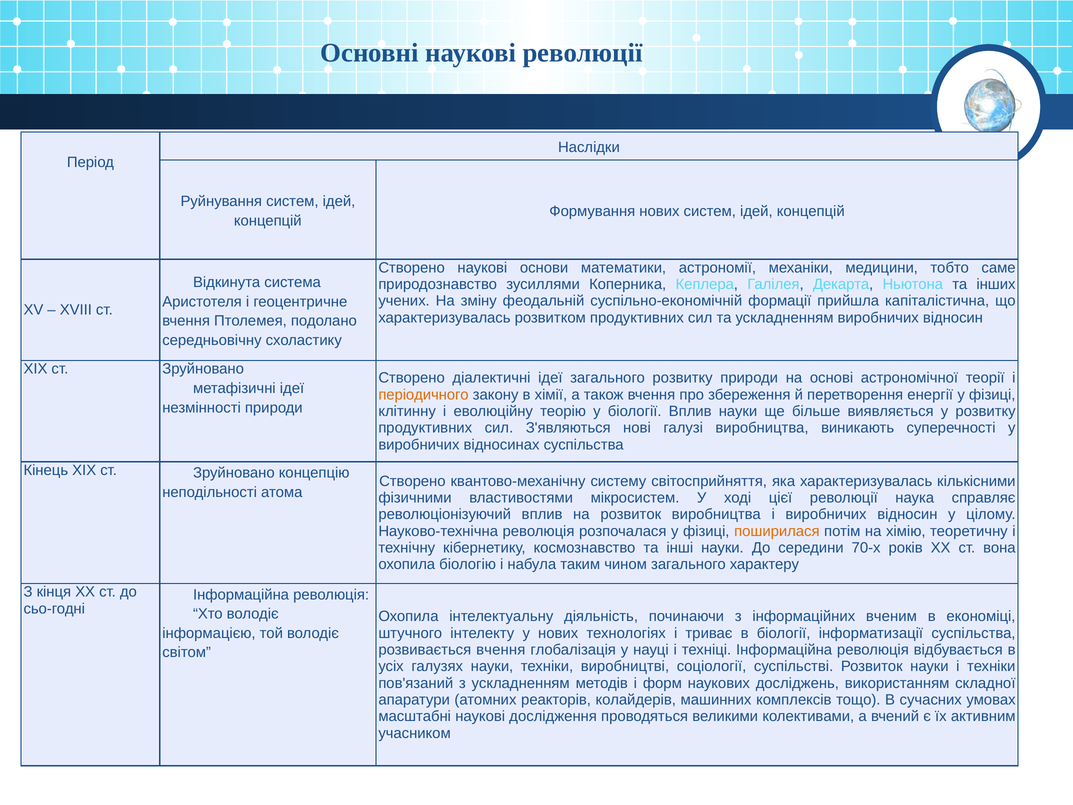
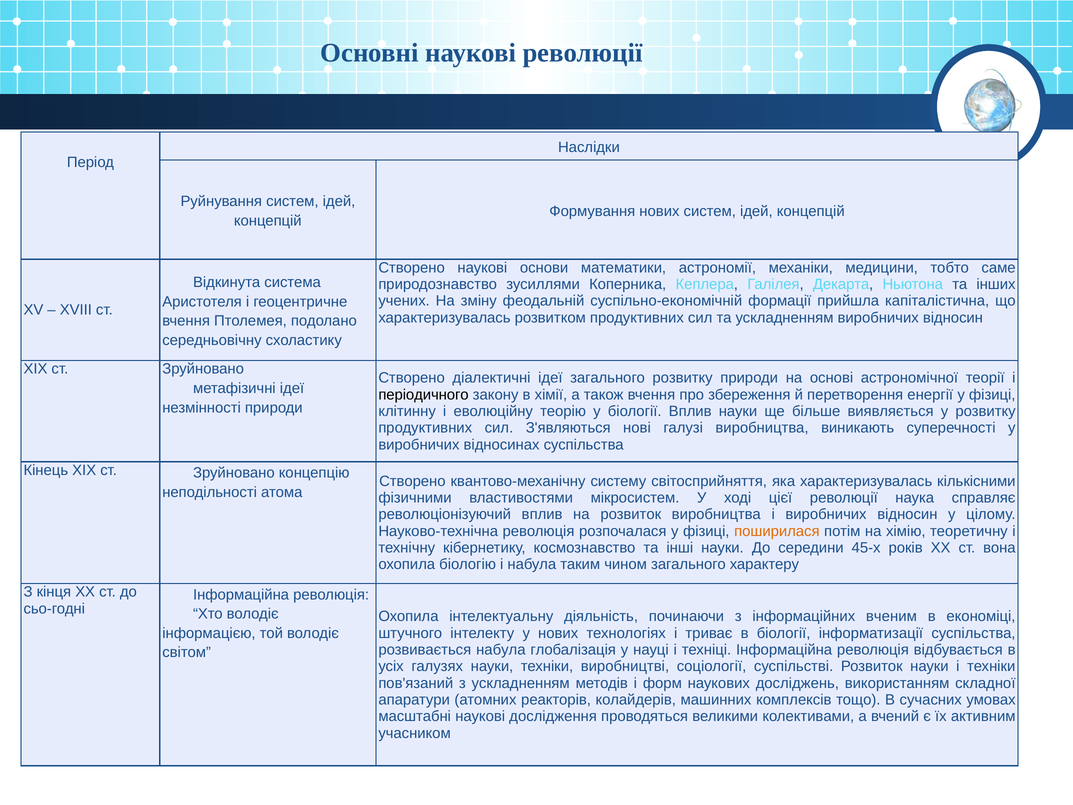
періодичного colour: orange -> black
70-х: 70-х -> 45-х
розвивається вчення: вчення -> набула
